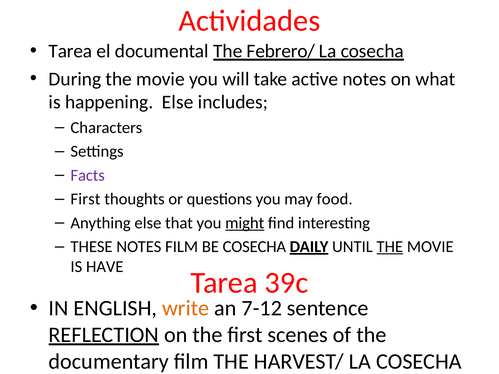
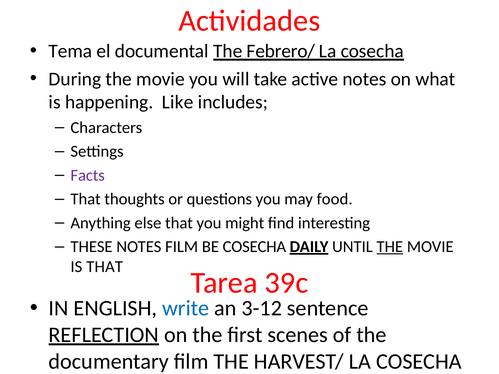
Tarea at (70, 51): Tarea -> Tema
happening Else: Else -> Like
First at (85, 199): First -> That
might underline: present -> none
IS HAVE: HAVE -> THAT
write colour: orange -> blue
7-12: 7-12 -> 3-12
